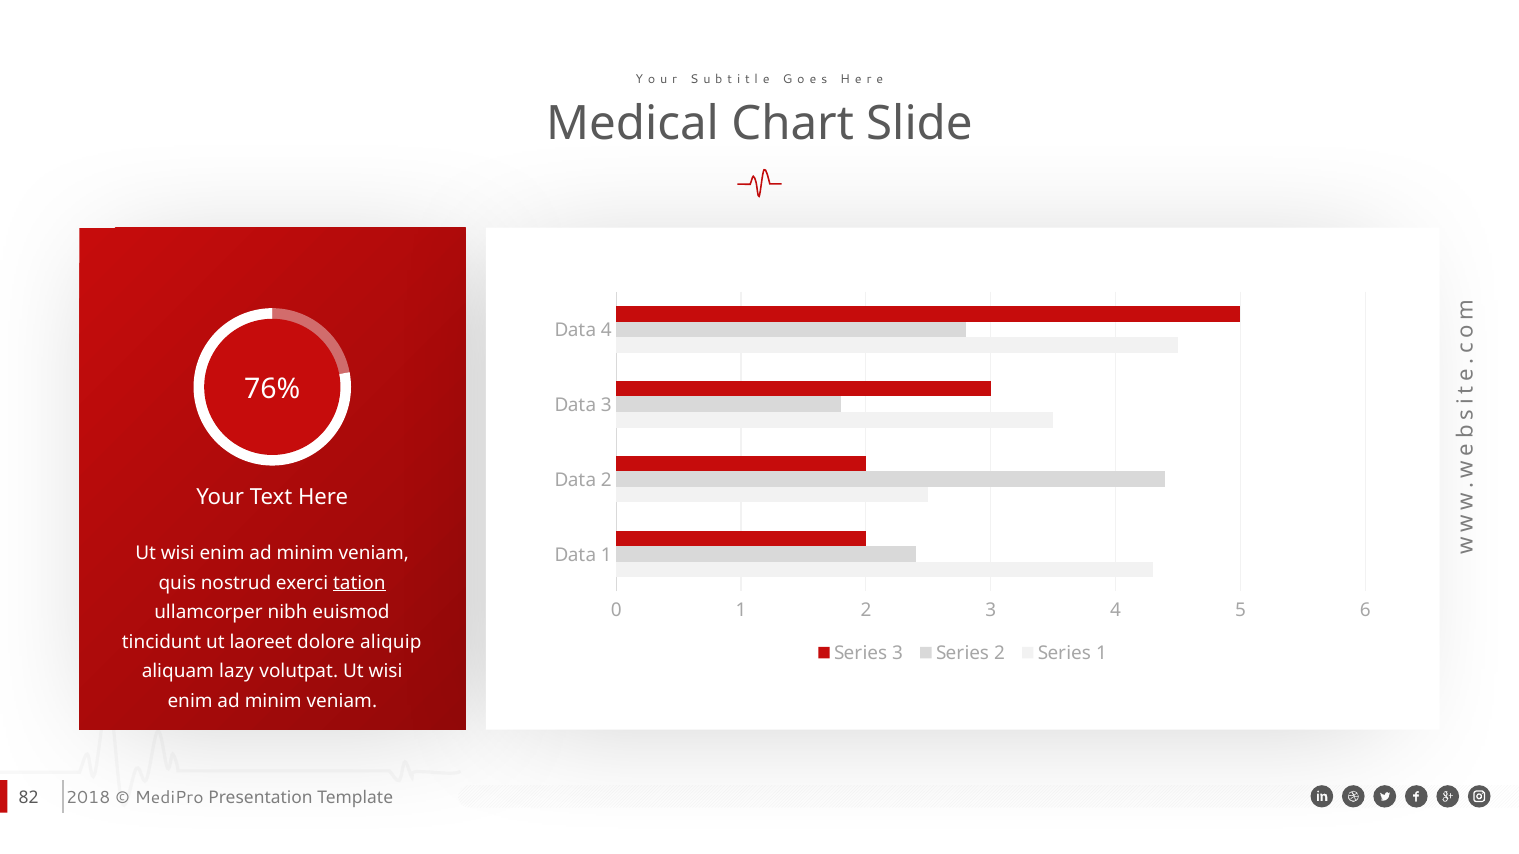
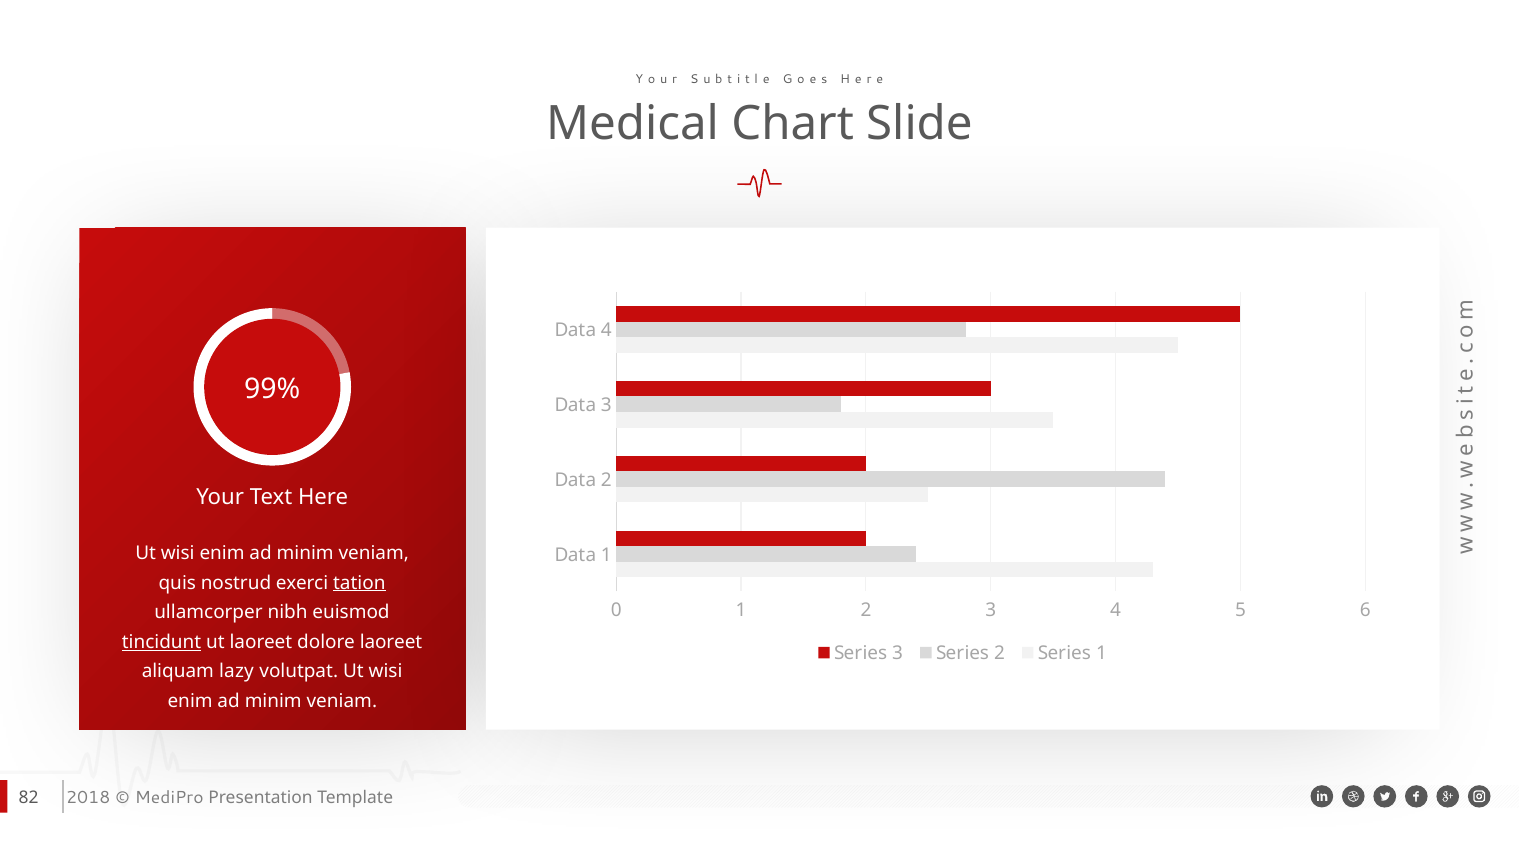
76%: 76% -> 99%
tincidunt underline: none -> present
dolore aliquip: aliquip -> laoreet
